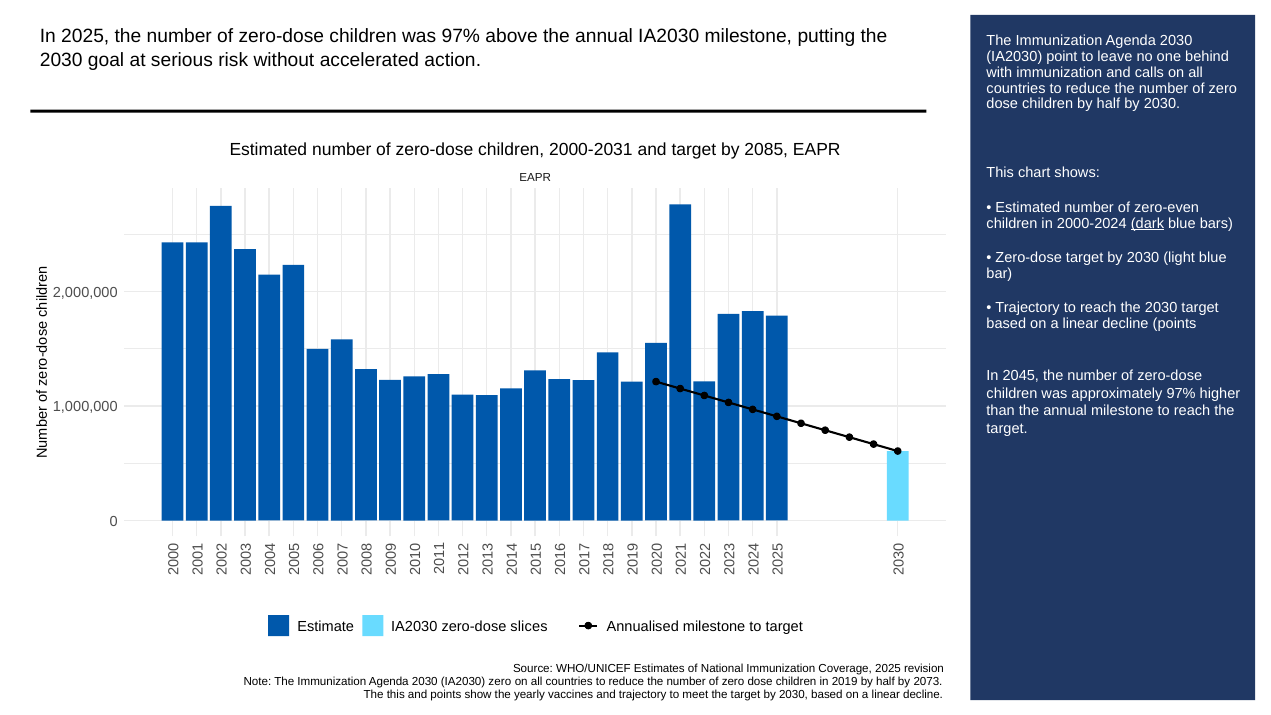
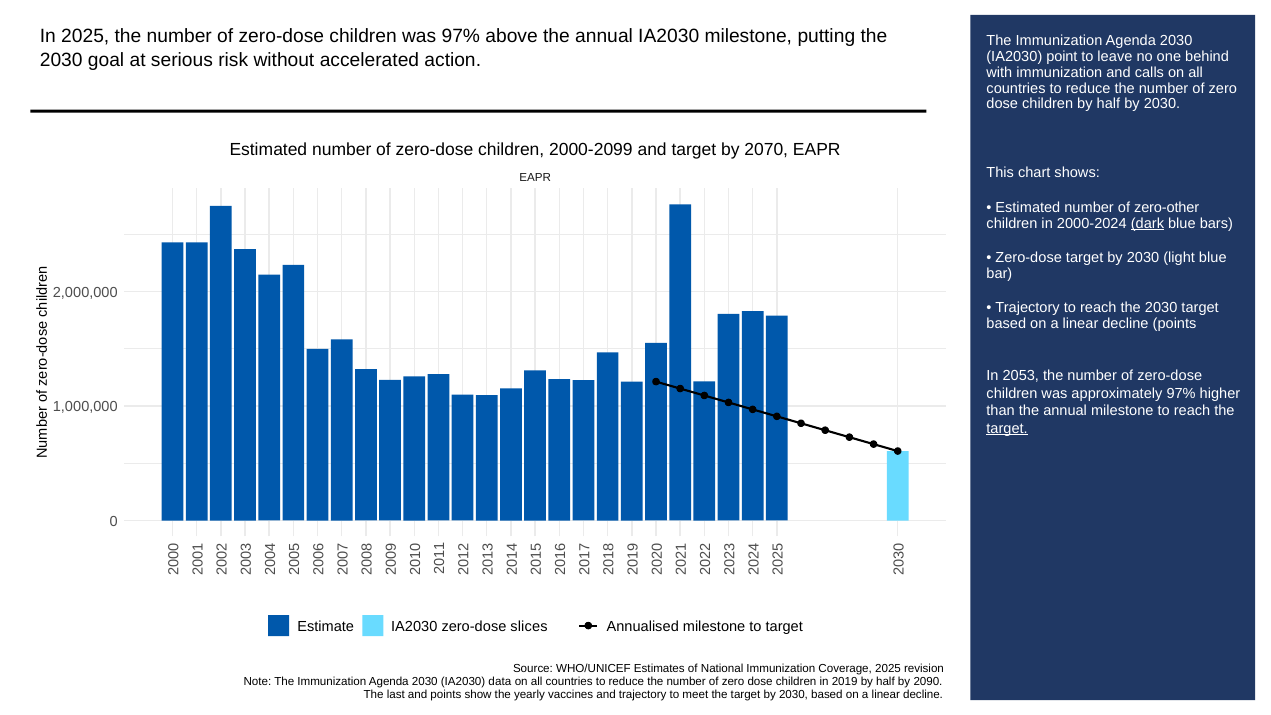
2000-2031: 2000-2031 -> 2000-2099
2085: 2085 -> 2070
zero-even: zero-even -> zero-other
2045: 2045 -> 2053
target at (1007, 428) underline: none -> present
IA2030 zero: zero -> data
2073: 2073 -> 2090
The this: this -> last
